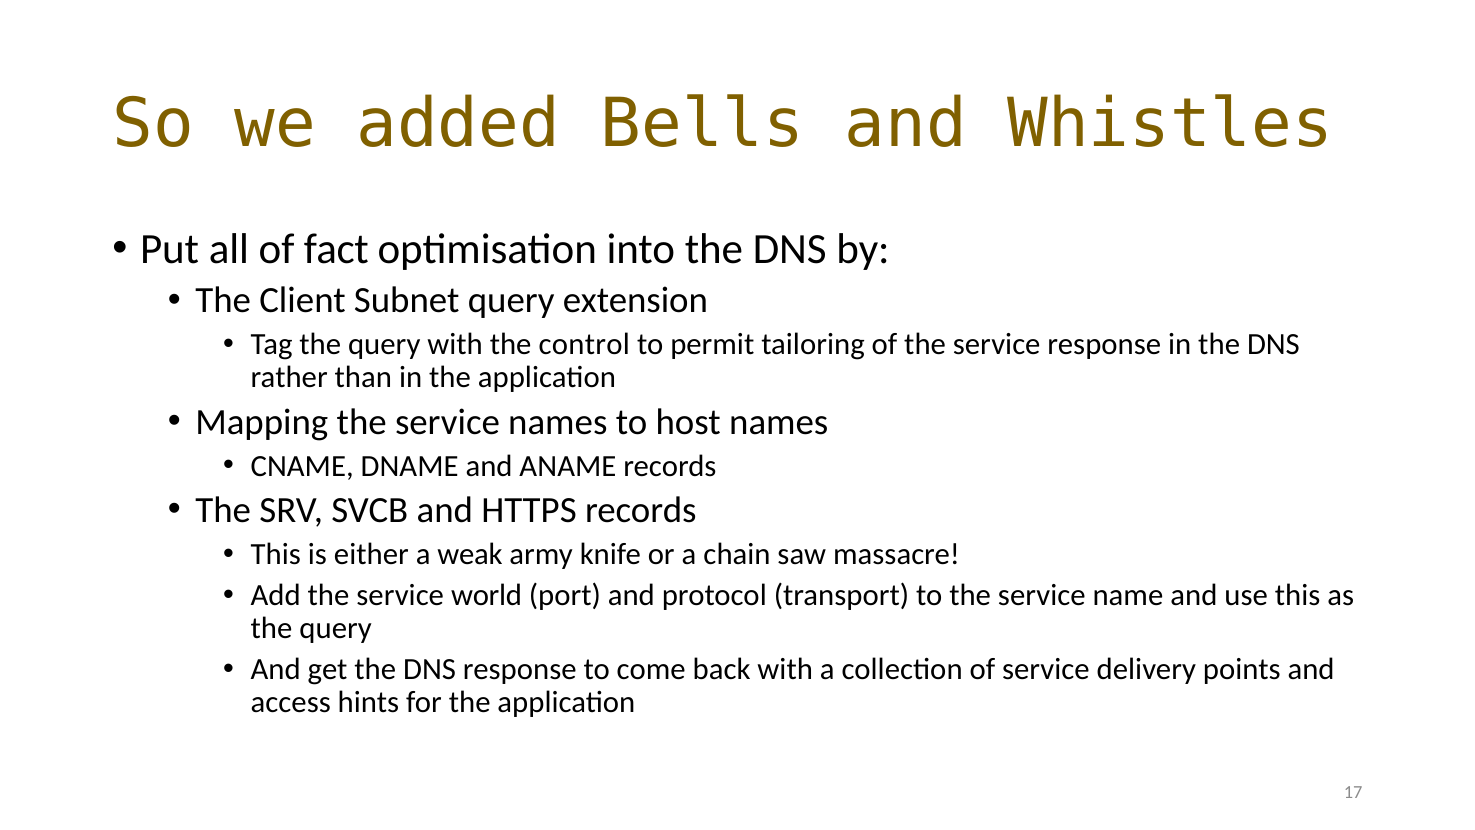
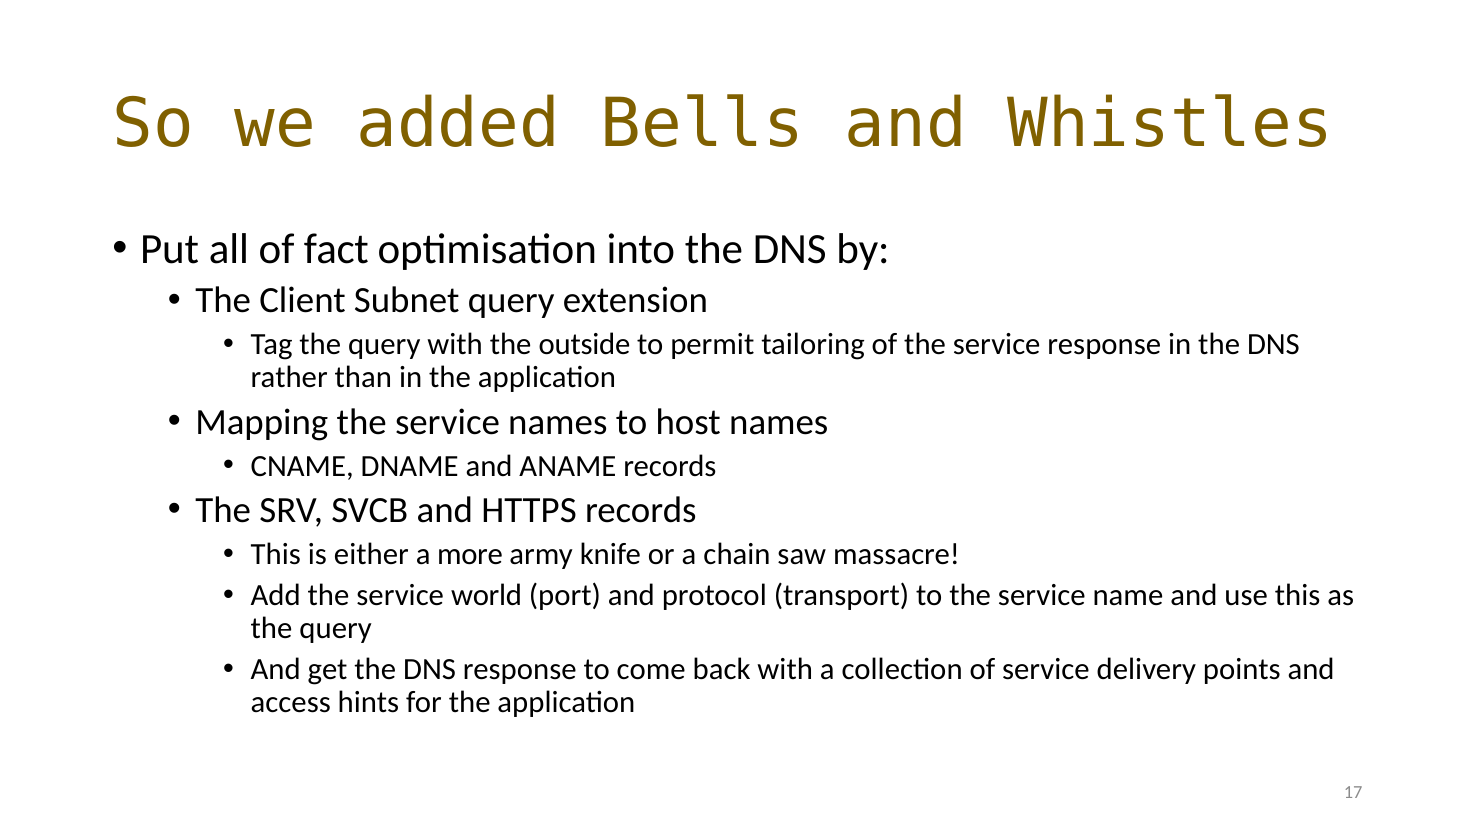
control: control -> outside
weak: weak -> more
